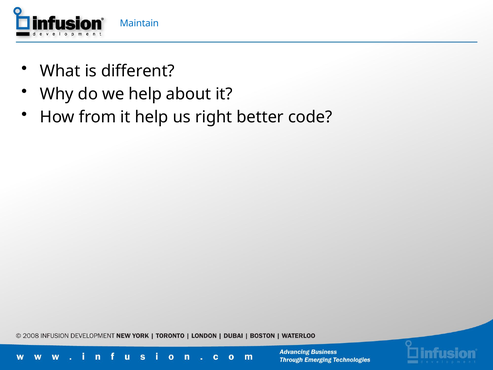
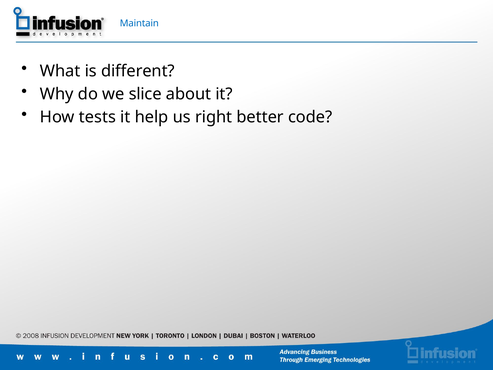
we help: help -> slice
from: from -> tests
